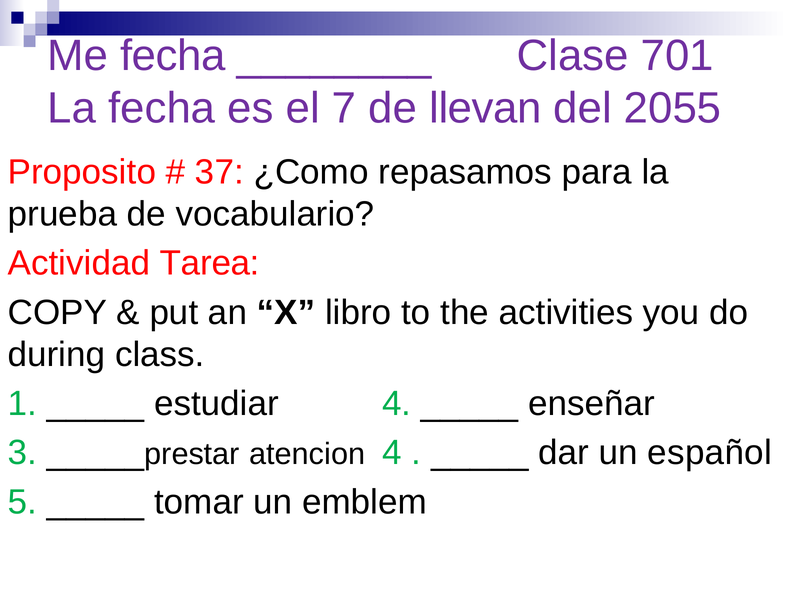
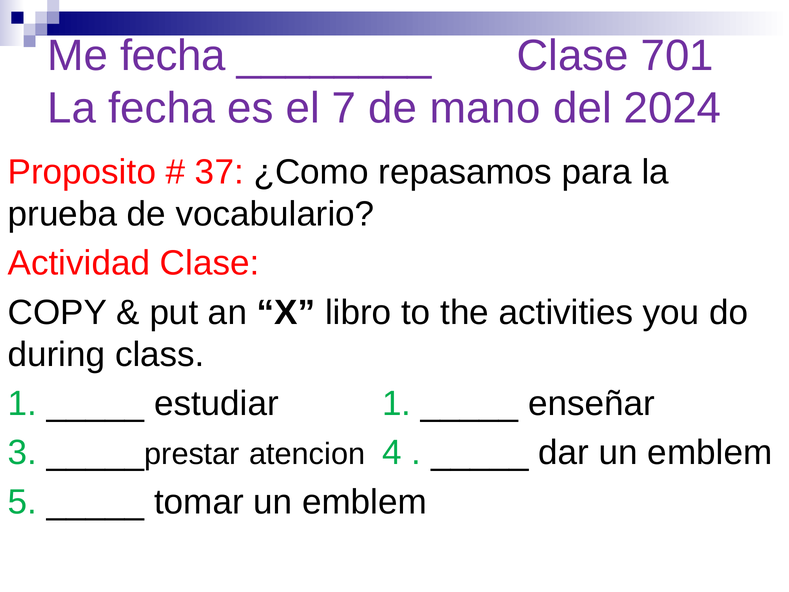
llevan: llevan -> mano
2055: 2055 -> 2024
Actividad Tarea: Tarea -> Clase
estudiar 4: 4 -> 1
dar un español: español -> emblem
